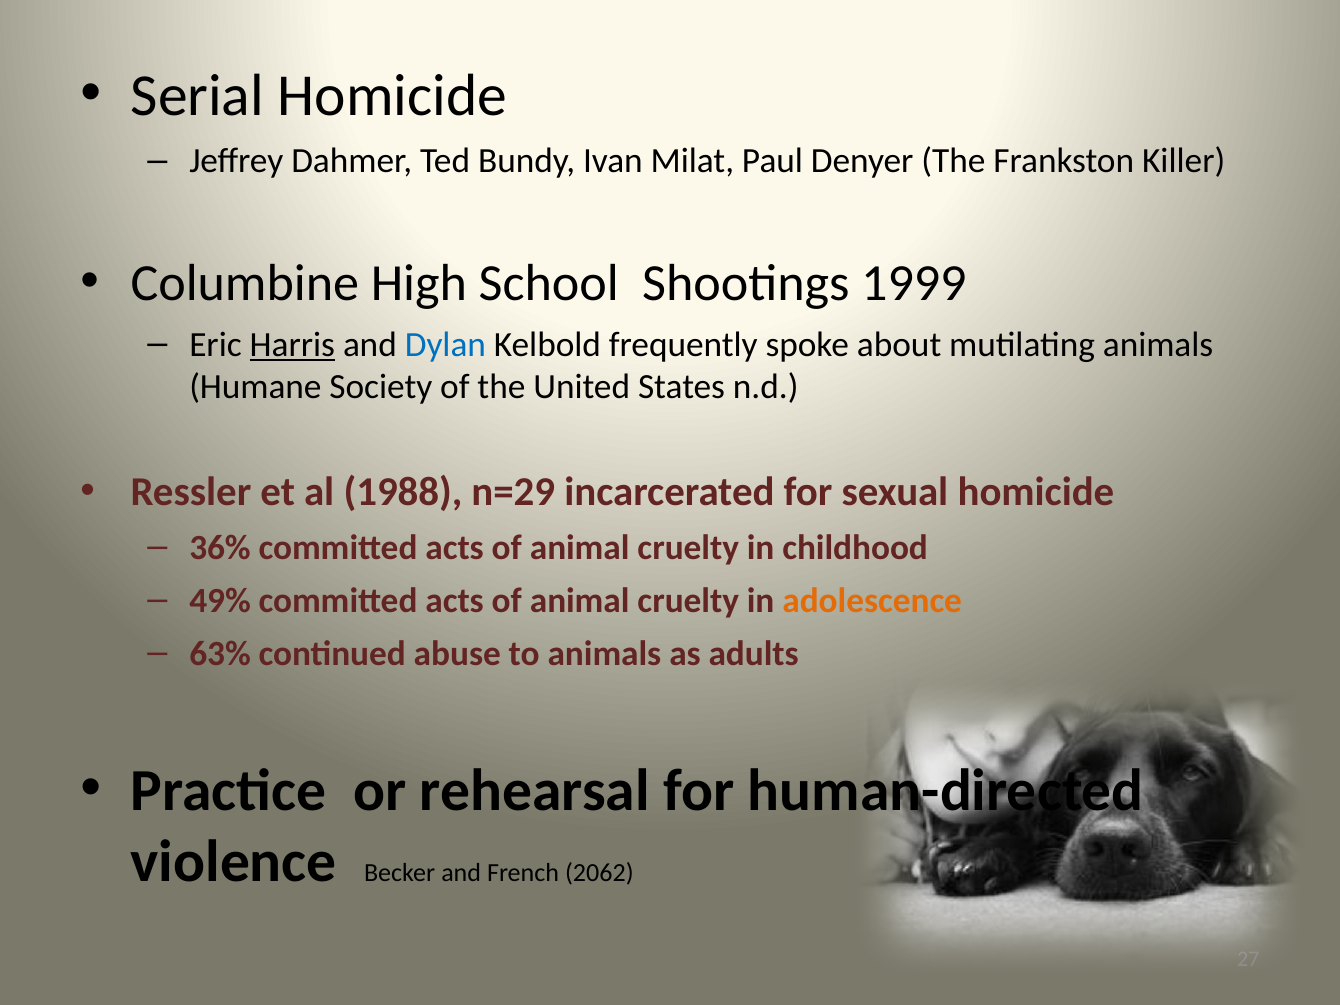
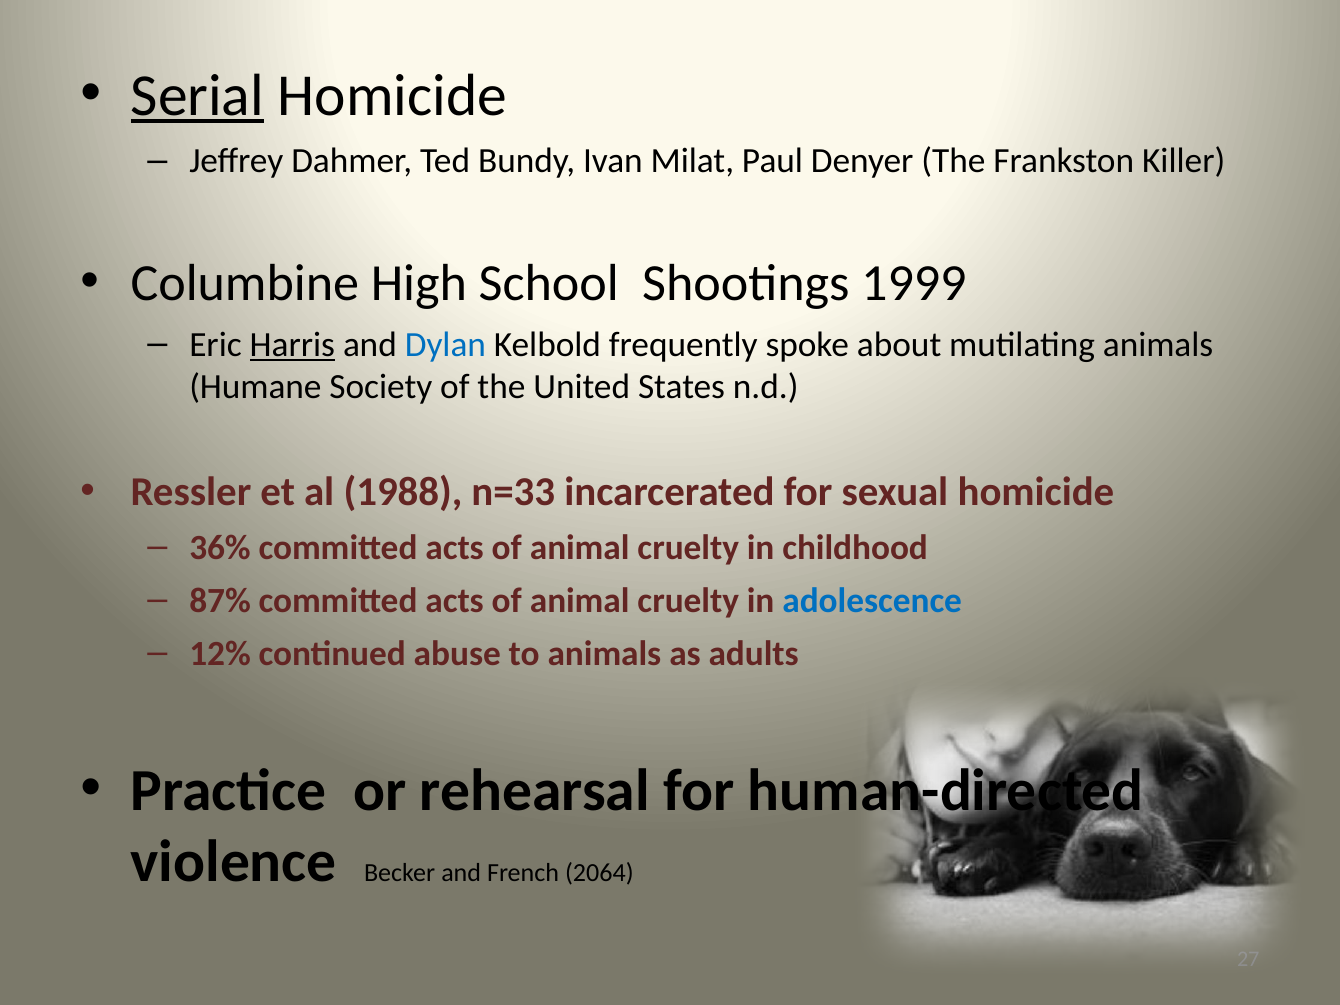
Serial underline: none -> present
n=29: n=29 -> n=33
49%: 49% -> 87%
adolescence colour: orange -> blue
63%: 63% -> 12%
2062: 2062 -> 2064
